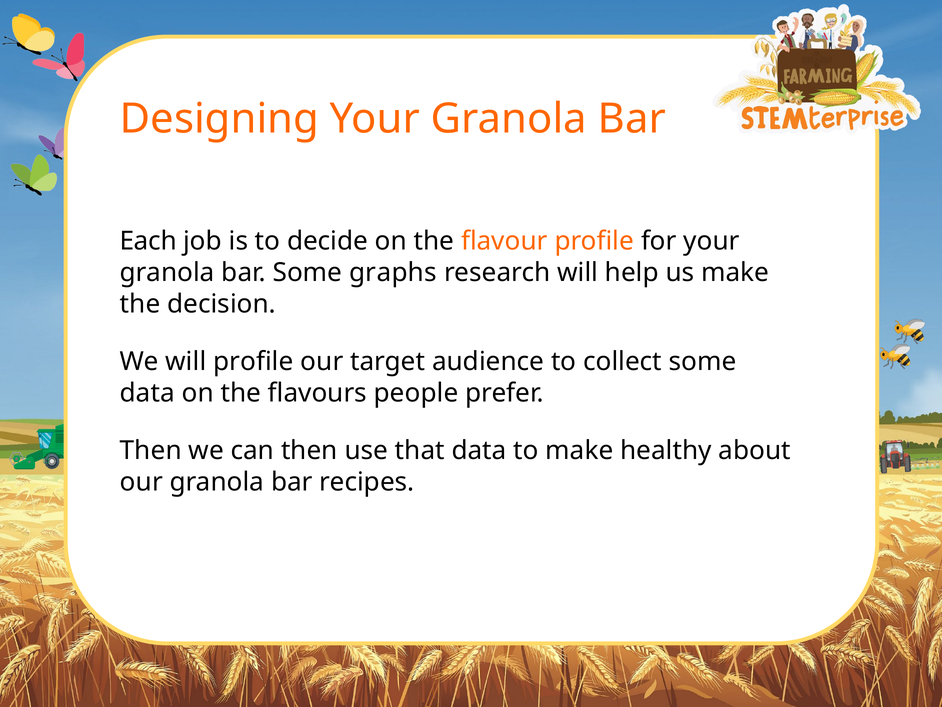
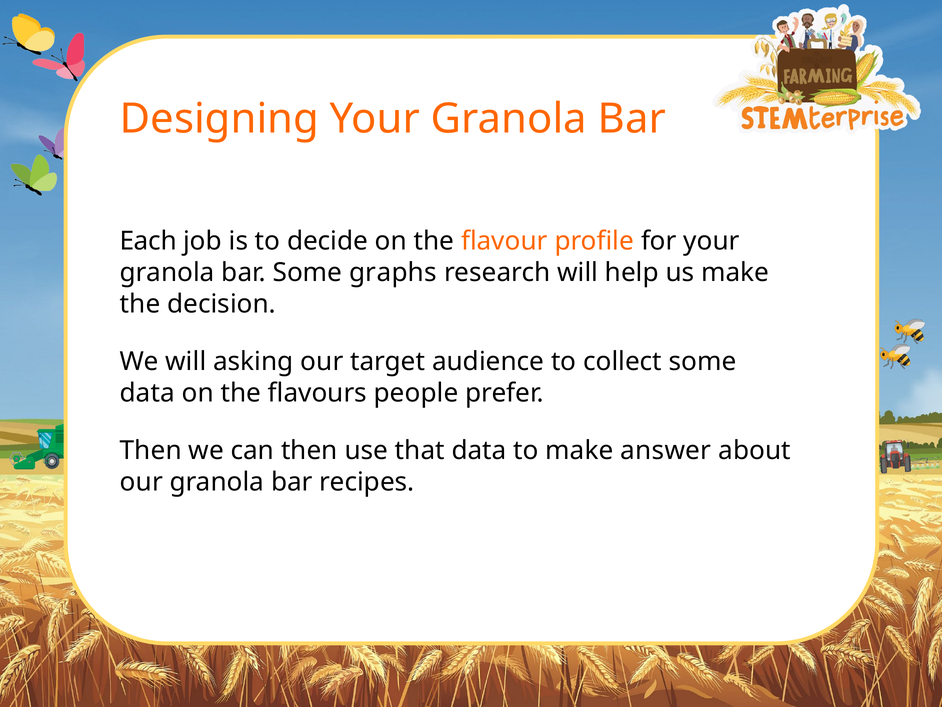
will profile: profile -> asking
healthy: healthy -> answer
